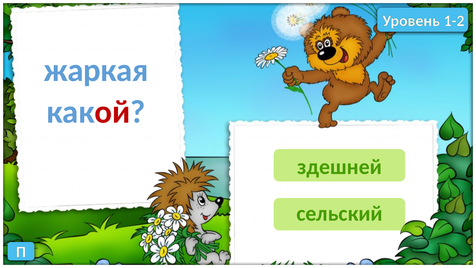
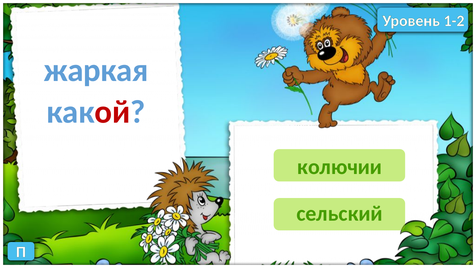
здешней: здешней -> колючии
